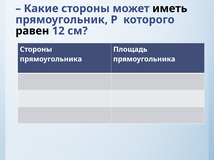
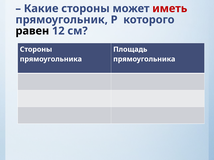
иметь colour: black -> red
